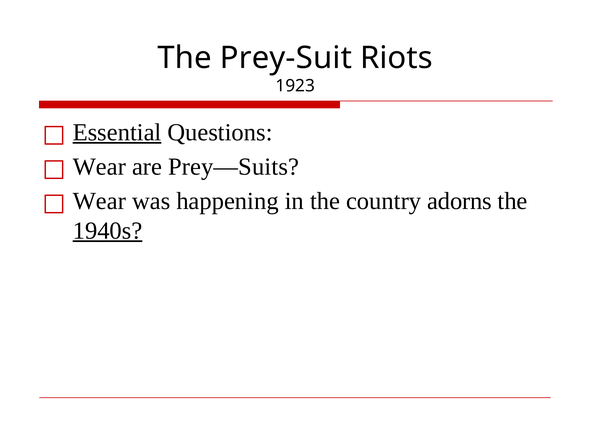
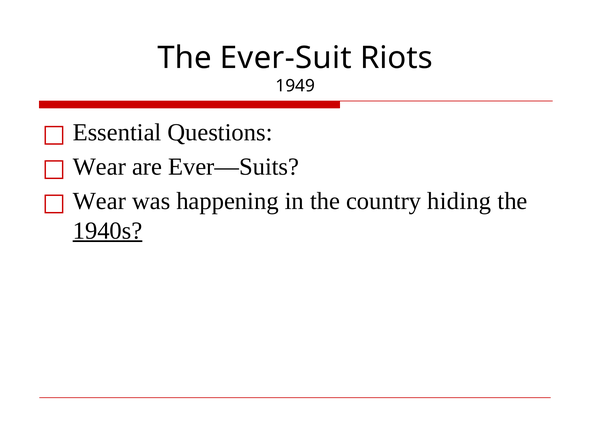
Prey-Suit: Prey-Suit -> Ever-Suit
1923: 1923 -> 1949
Essential underline: present -> none
Prey—Suits: Prey—Suits -> Ever—Suits
adorns: adorns -> hiding
